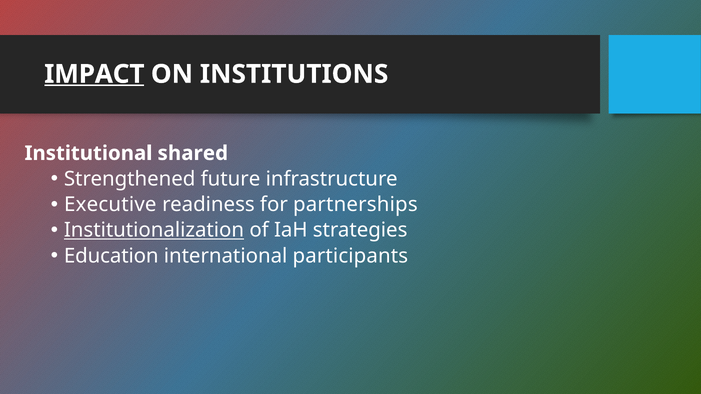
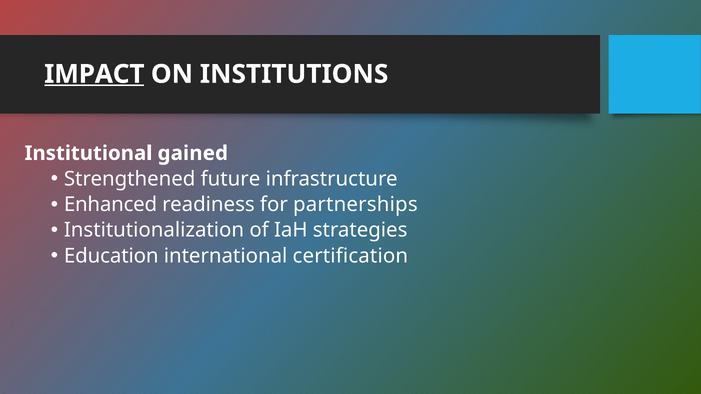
shared: shared -> gained
Executive: Executive -> Enhanced
Institutionalization underline: present -> none
participants: participants -> certification
